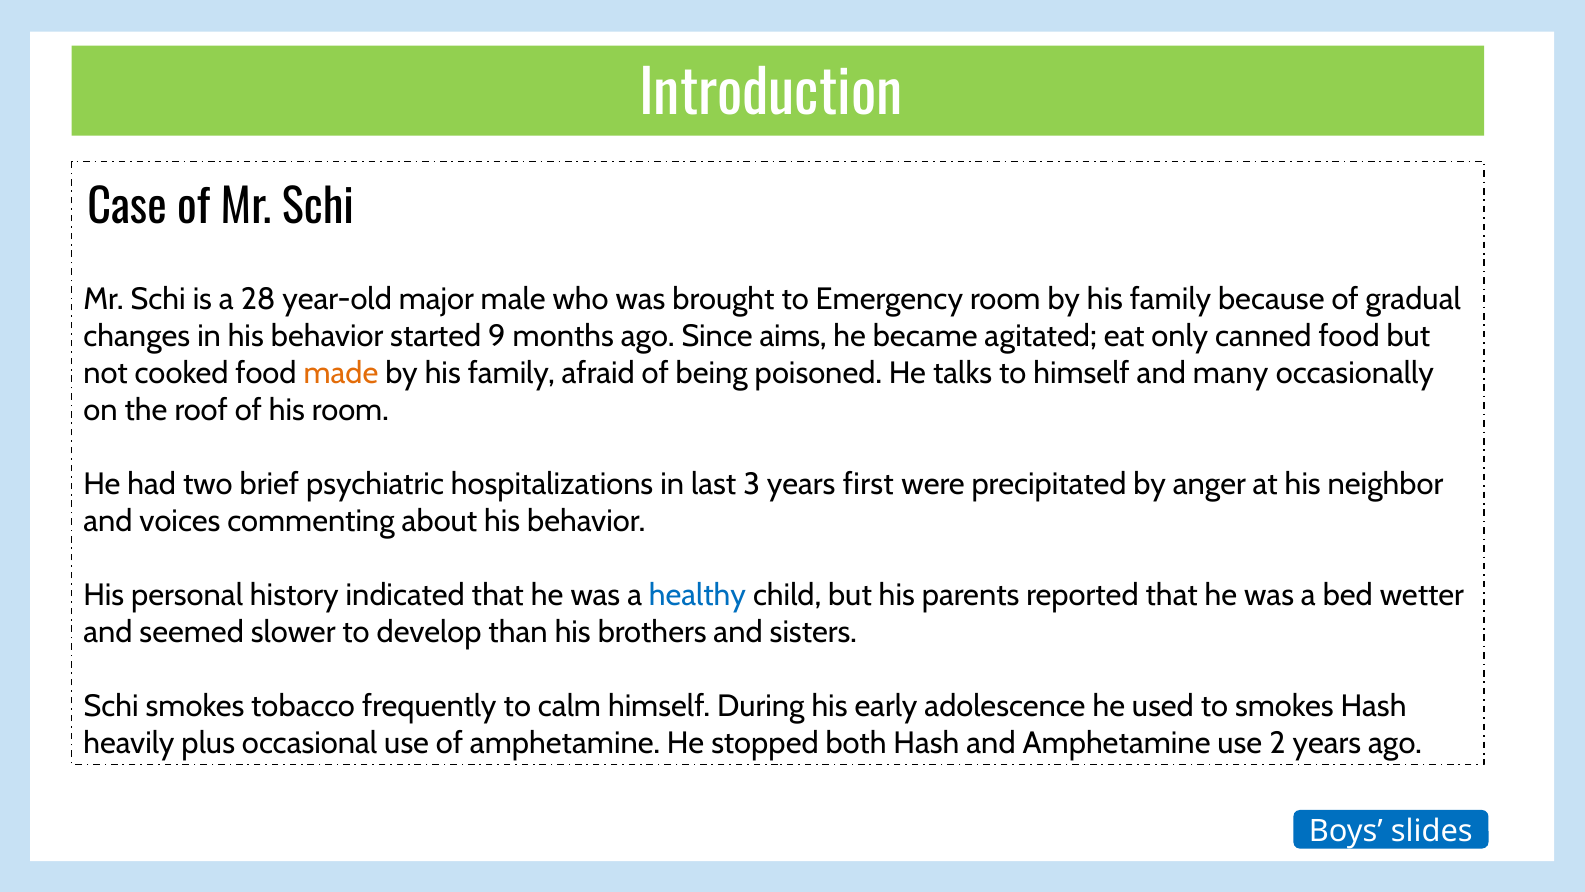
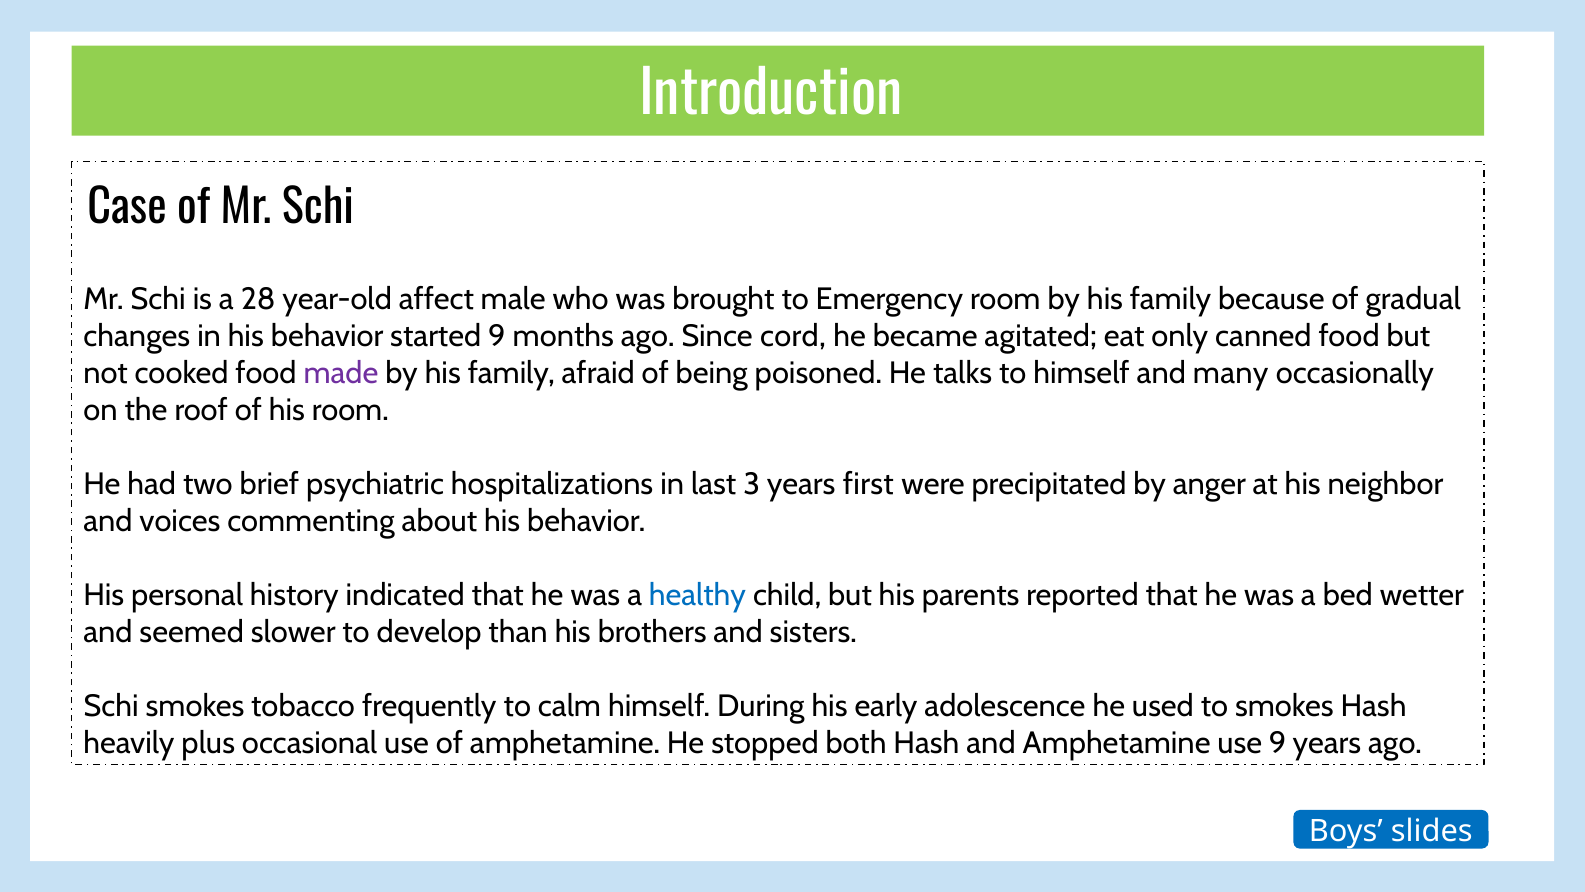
major: major -> affect
aims: aims -> cord
made colour: orange -> purple
use 2: 2 -> 9
